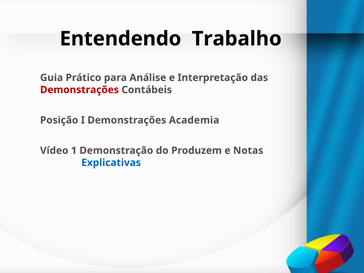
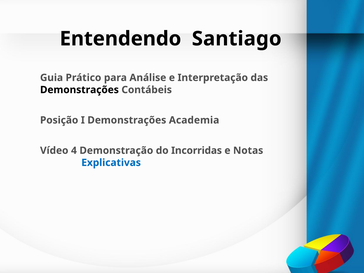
Trabalho: Trabalho -> Santiago
Demonstrações at (79, 90) colour: red -> black
1: 1 -> 4
Produzem: Produzem -> Incorridas
